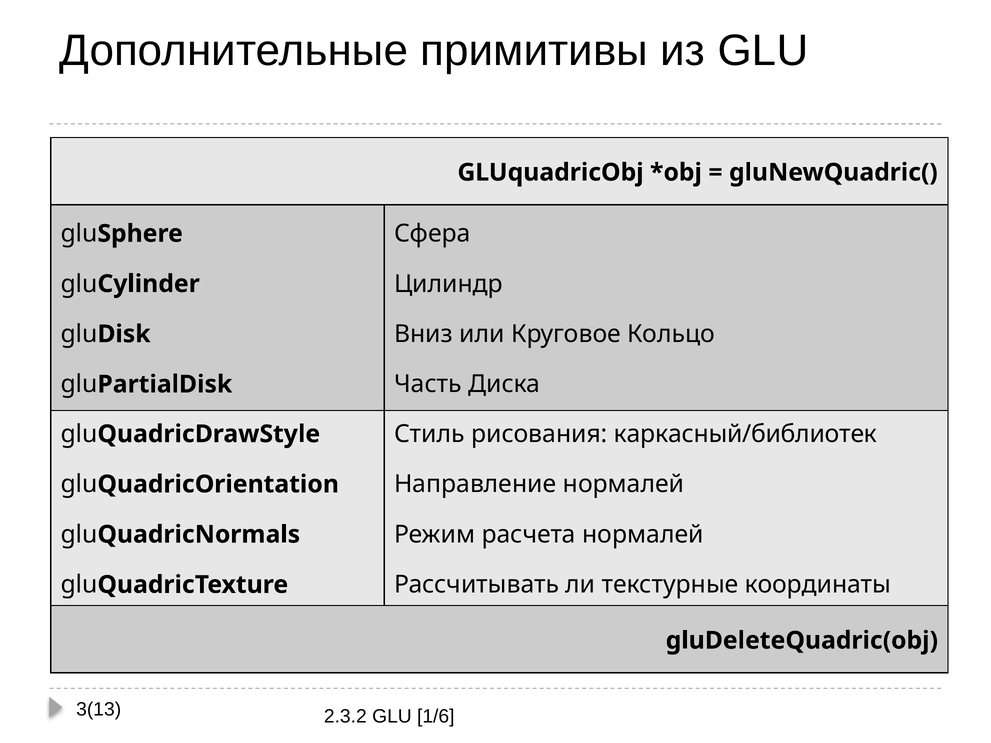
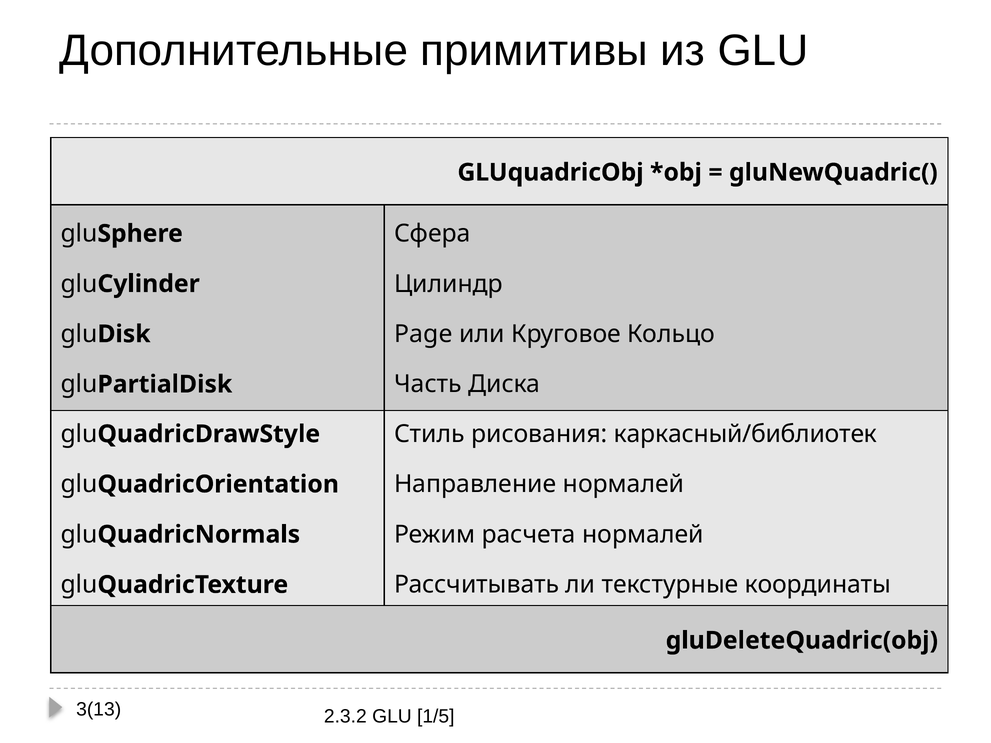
Вниз: Вниз -> Page
1/6: 1/6 -> 1/5
